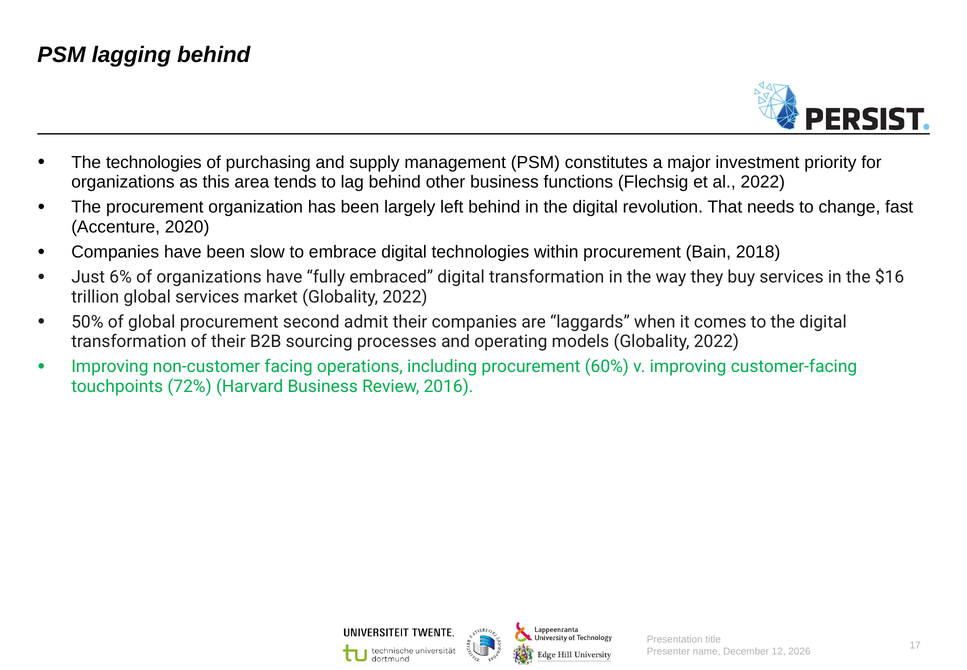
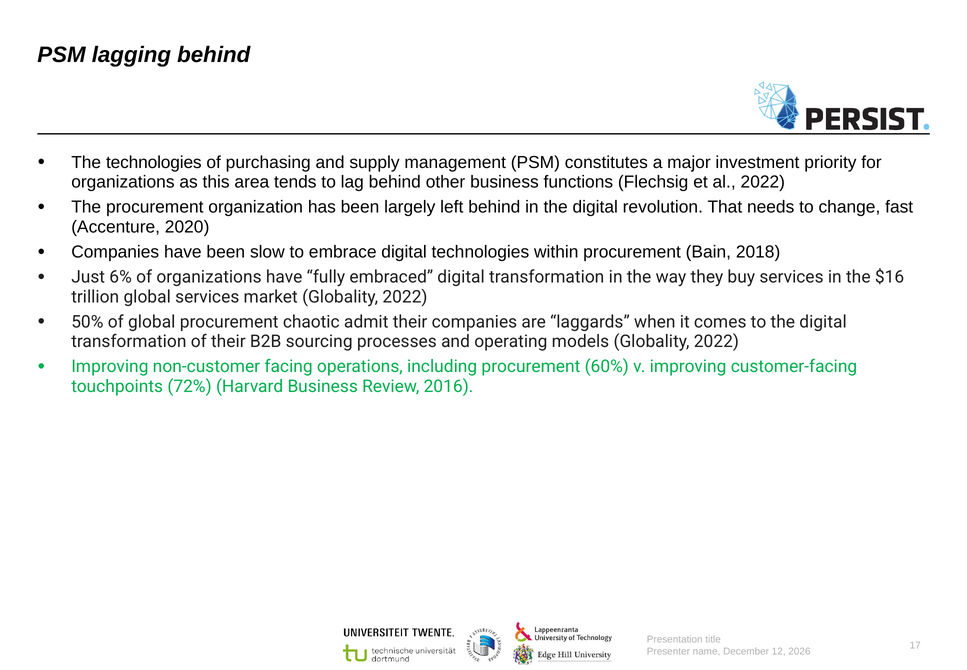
second: second -> chaotic
